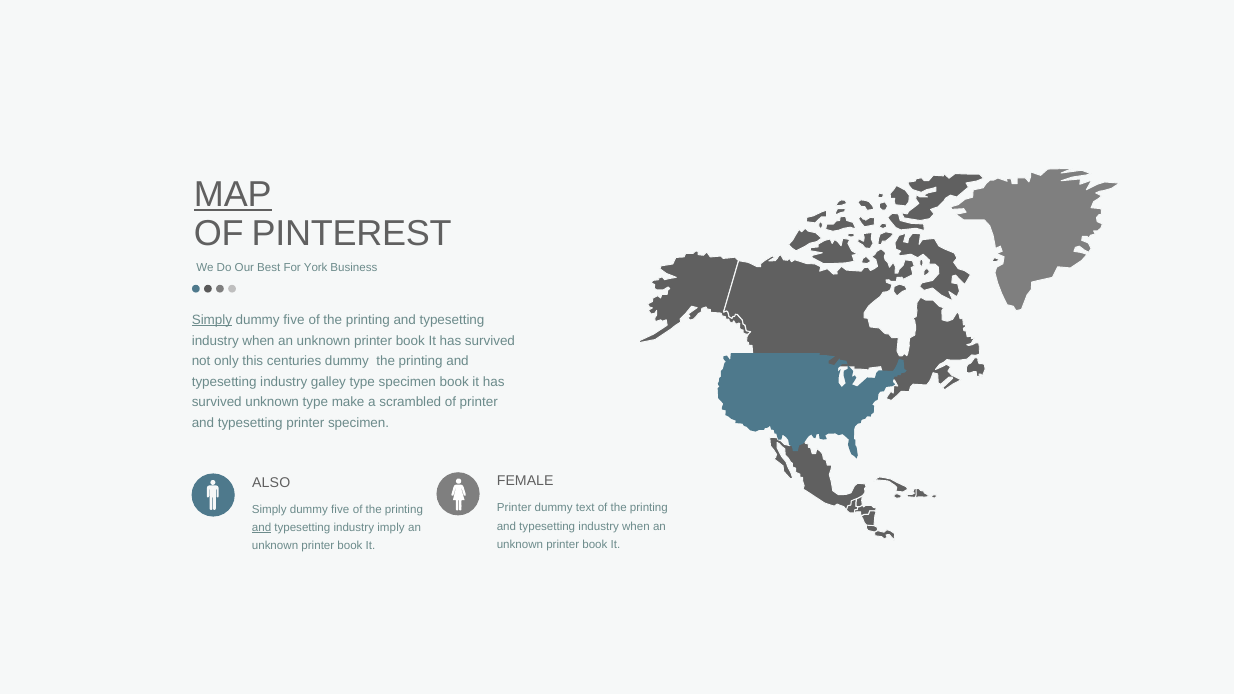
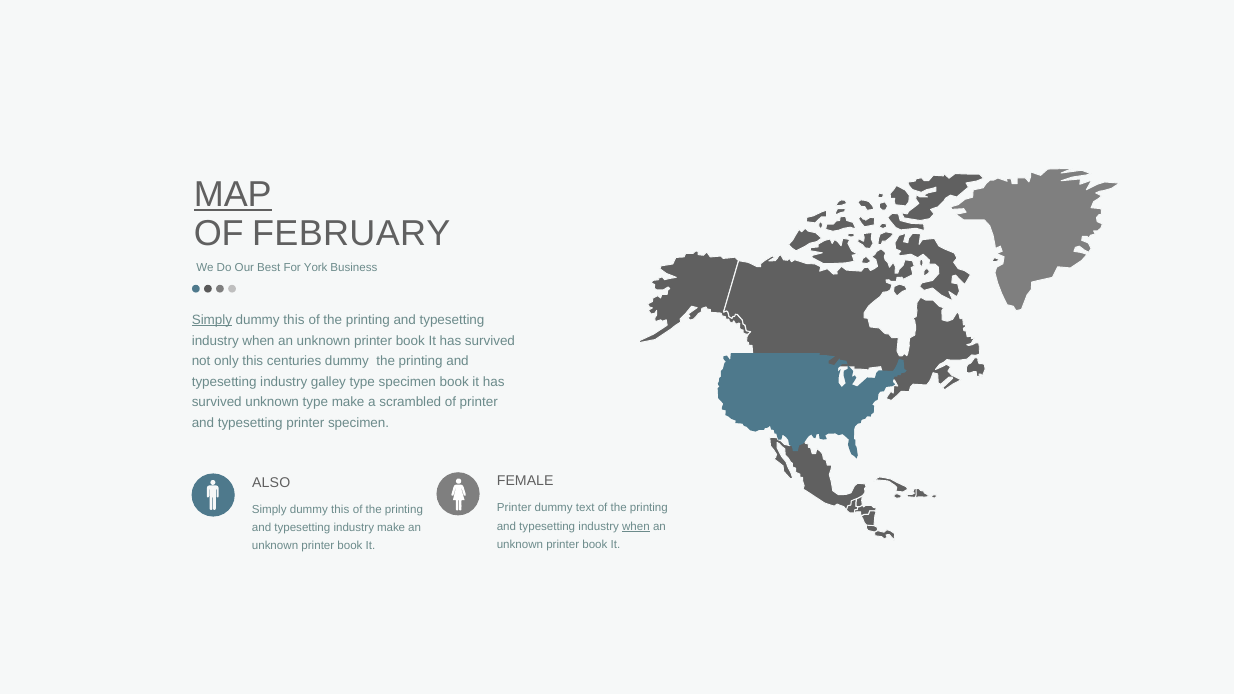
PINTEREST: PINTEREST -> FEBRUARY
five at (294, 320): five -> this
five at (340, 509): five -> this
when at (636, 526) underline: none -> present
and at (262, 527) underline: present -> none
industry imply: imply -> make
